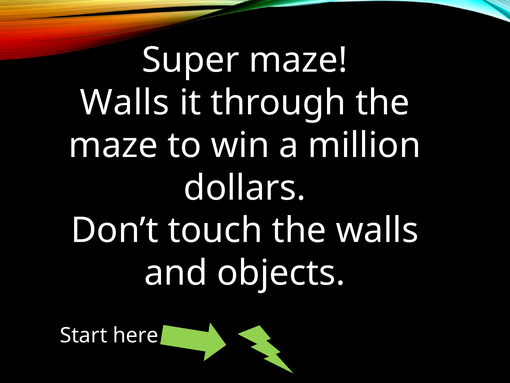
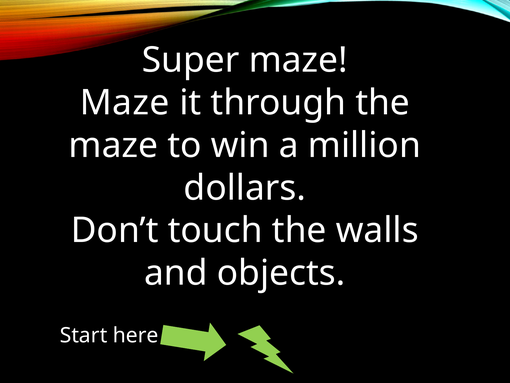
Walls at (125, 103): Walls -> Maze
